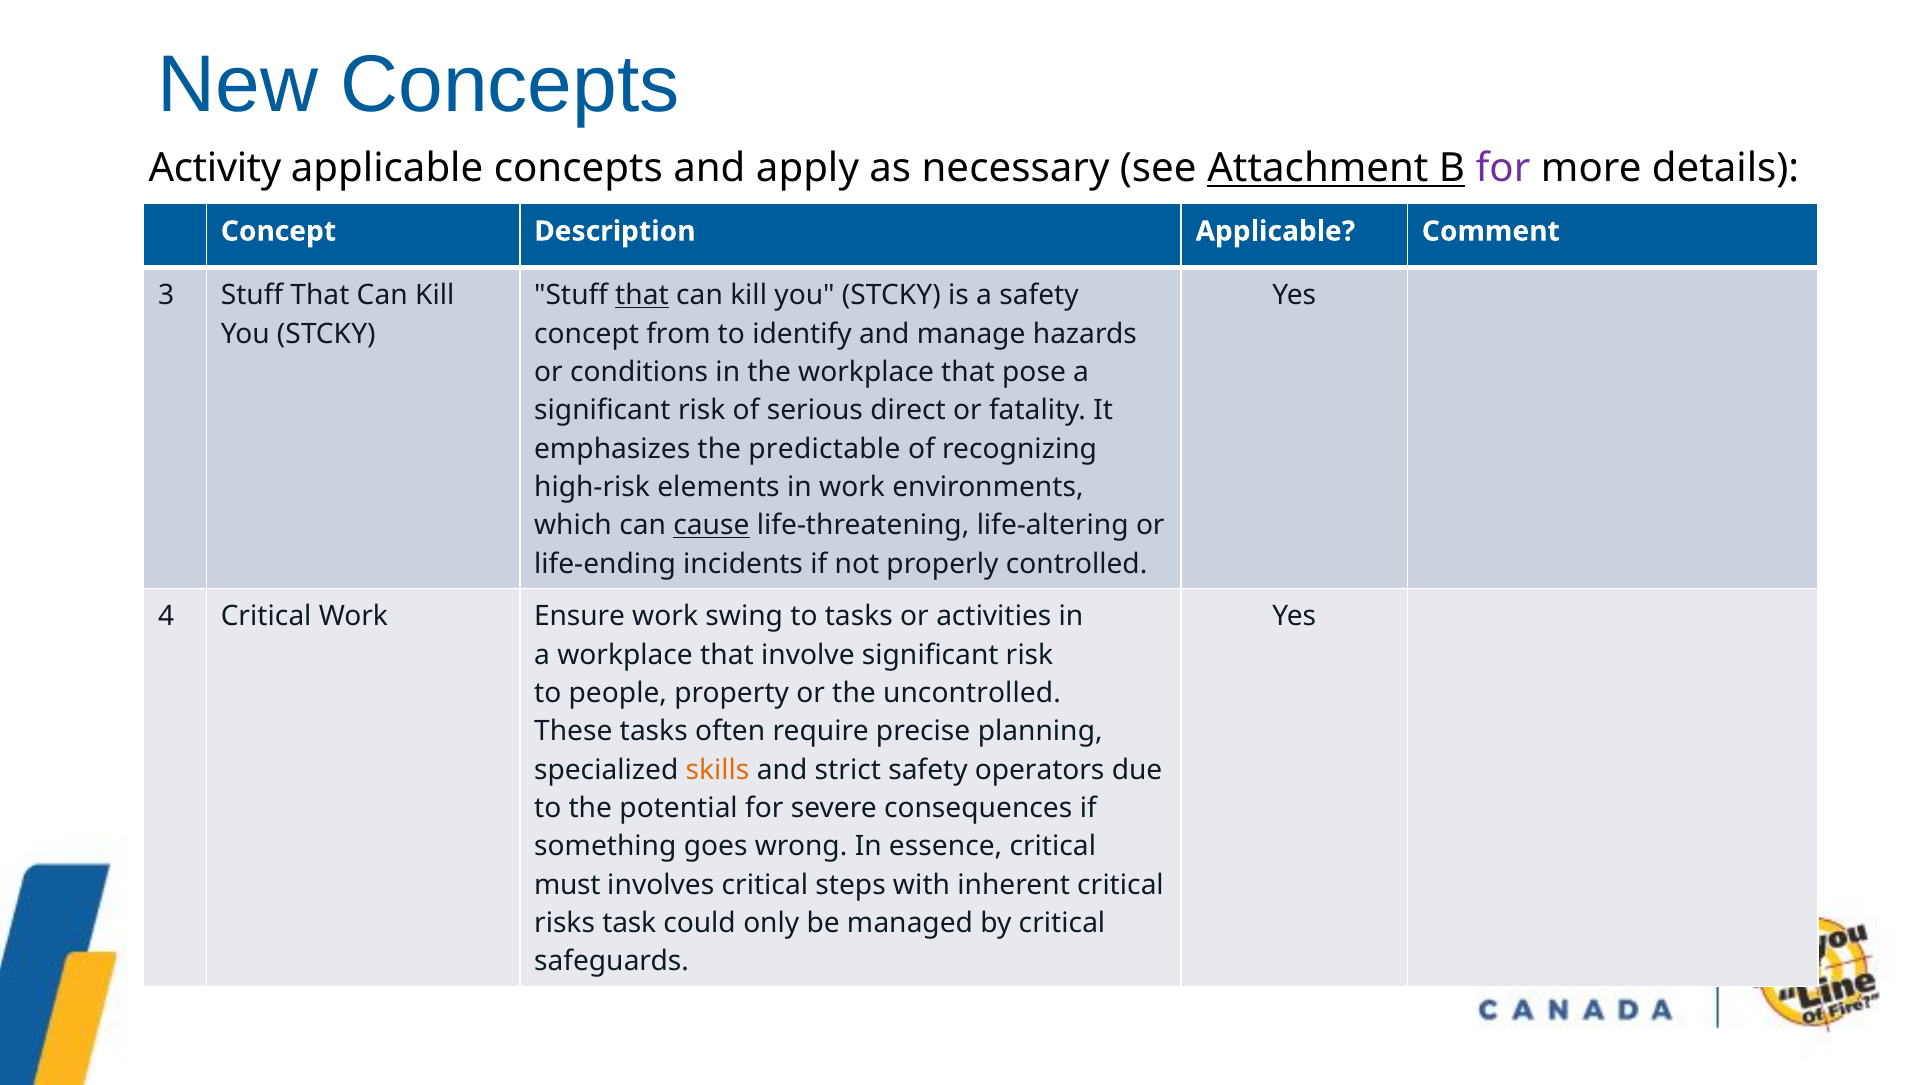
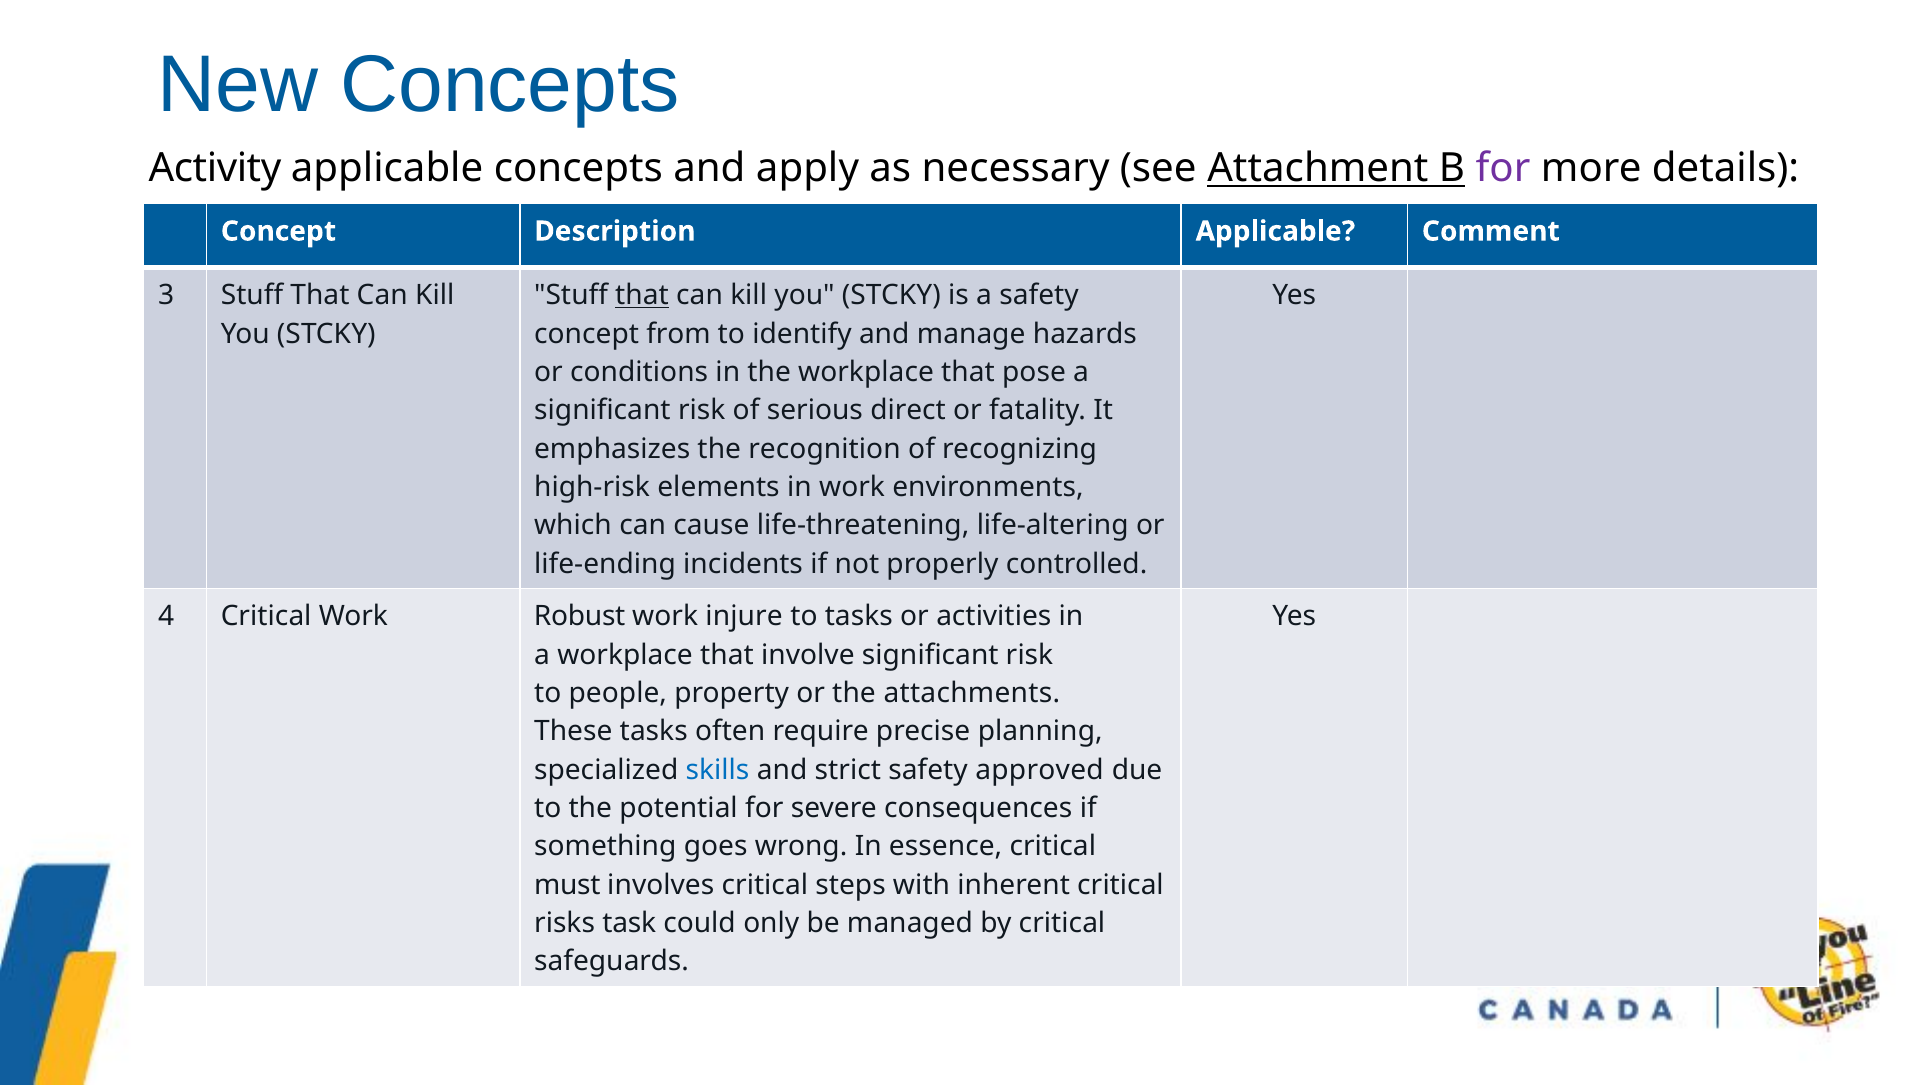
predictable: predictable -> recognition
cause underline: present -> none
Ensure: Ensure -> Robust
swing: swing -> injure
uncontrolled: uncontrolled -> attachments
skills colour: orange -> blue
operators: operators -> approved
